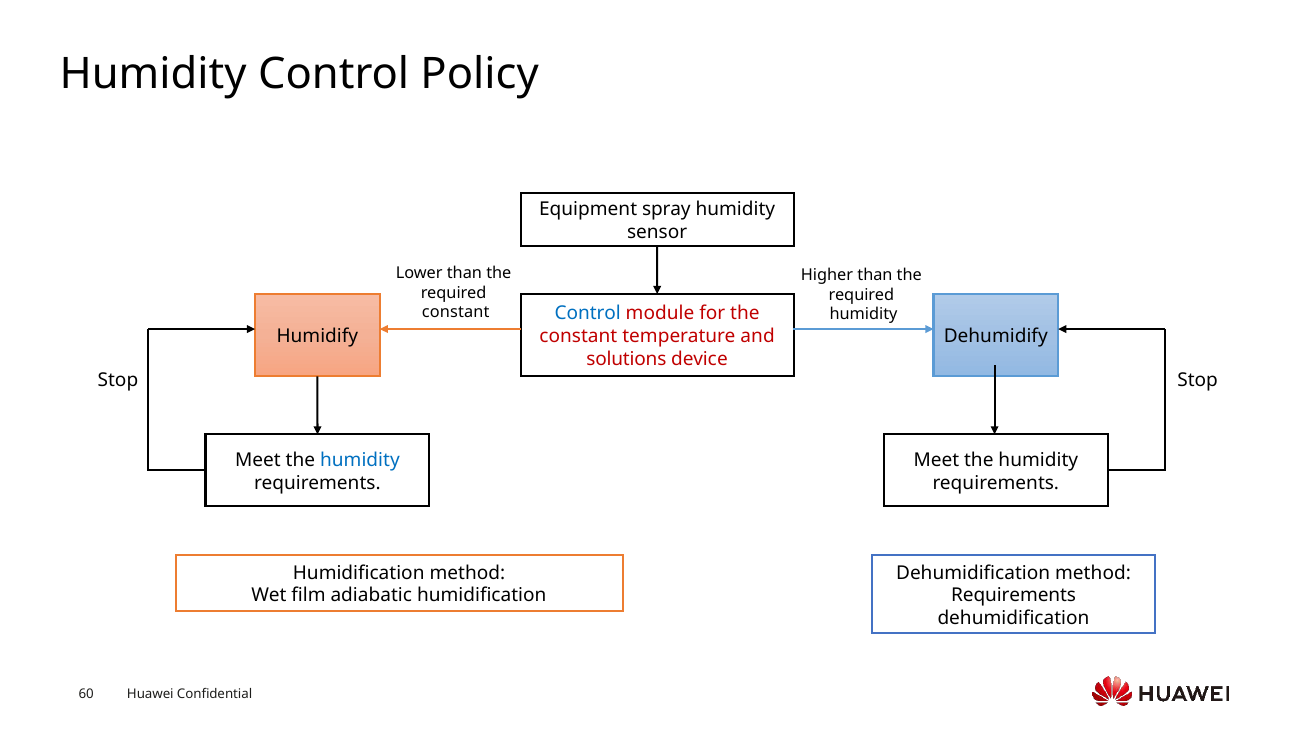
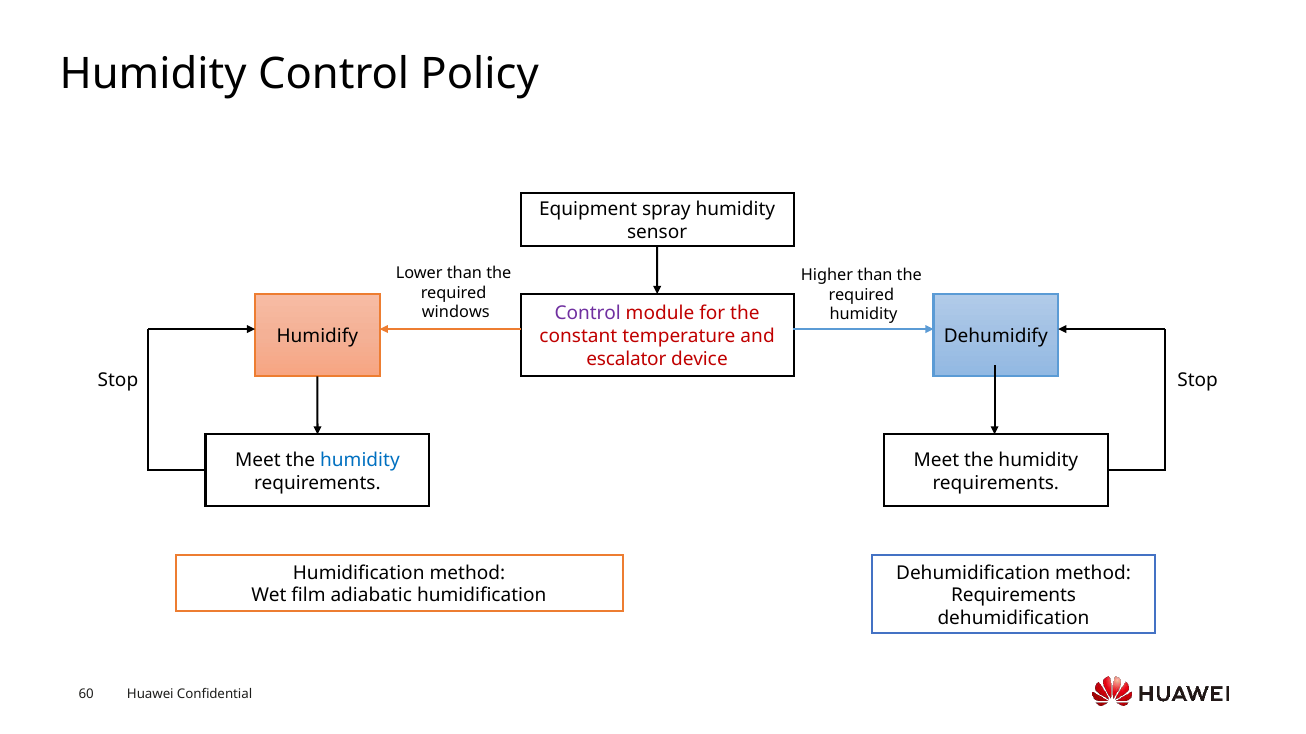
constant at (456, 313): constant -> windows
Control at (588, 314) colour: blue -> purple
solutions: solutions -> escalator
